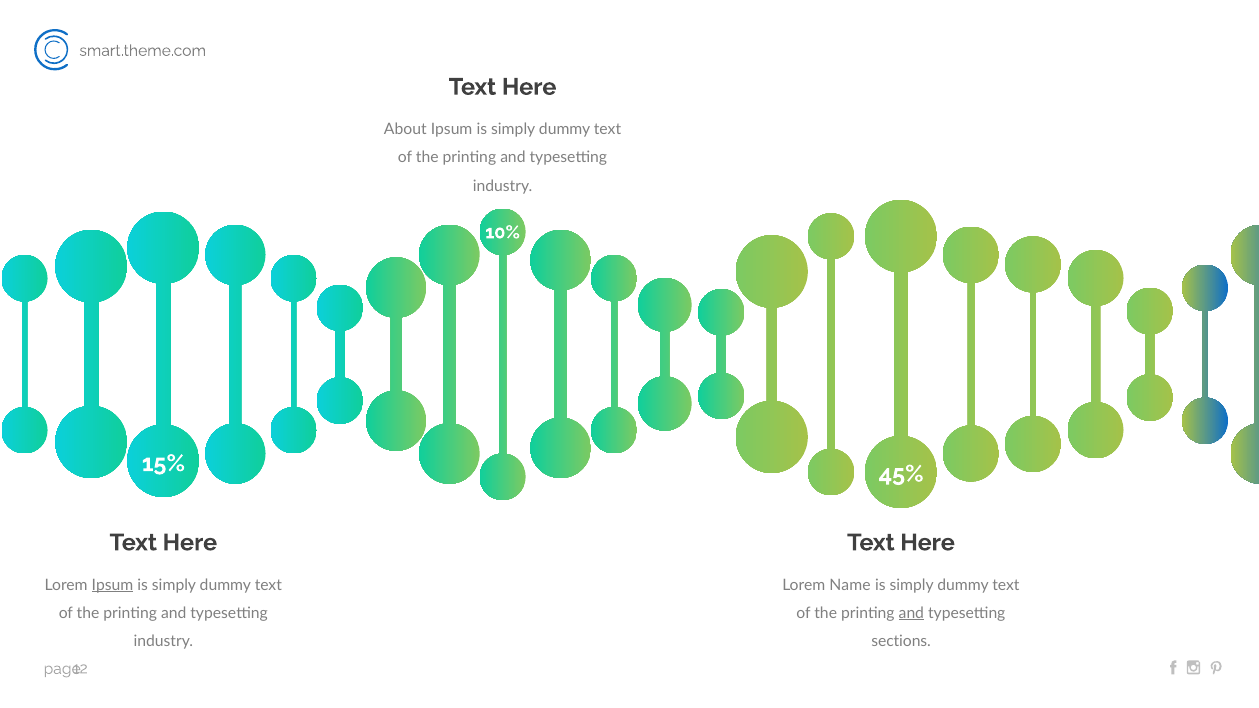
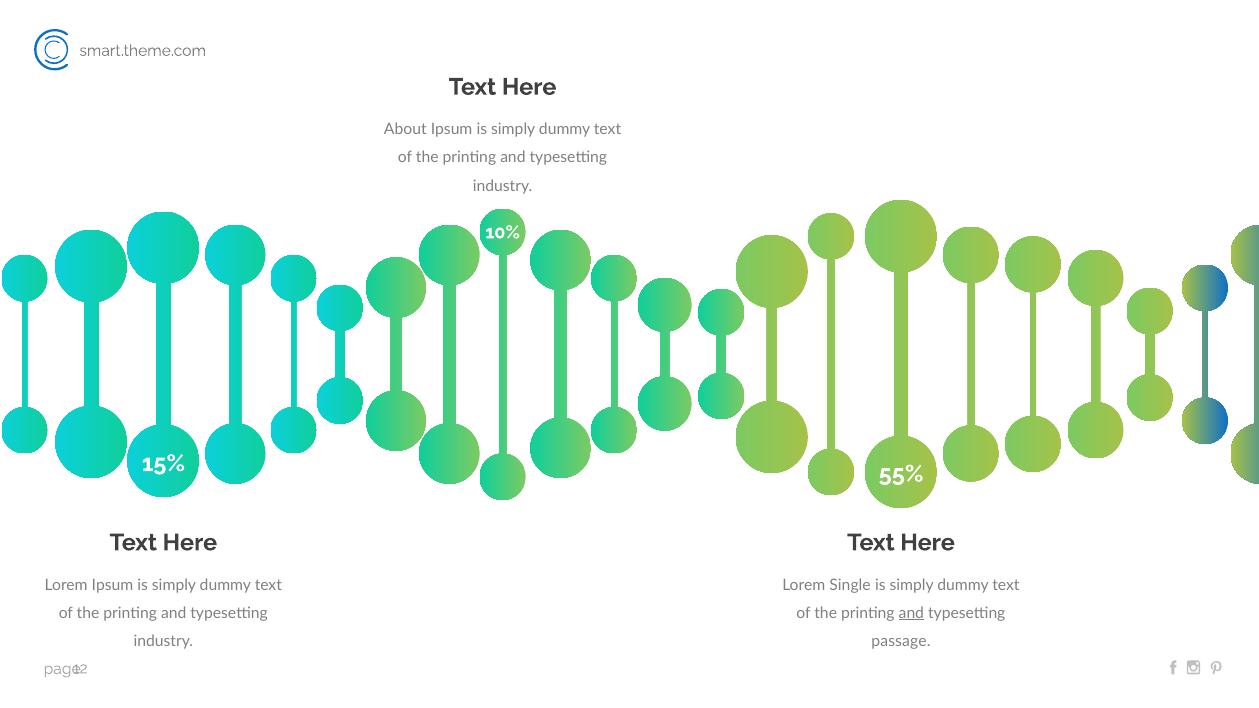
45%: 45% -> 55%
Ipsum at (112, 585) underline: present -> none
Name: Name -> Single
sections: sections -> passage
